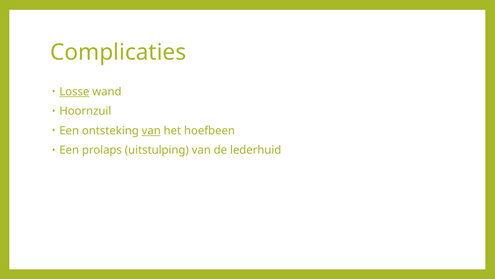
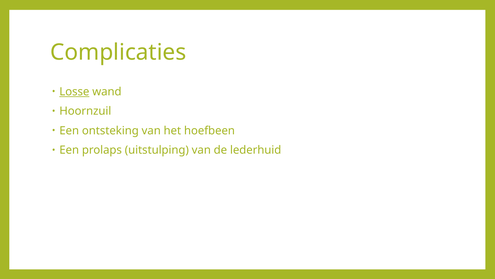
van at (151, 130) underline: present -> none
